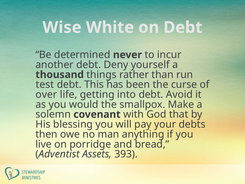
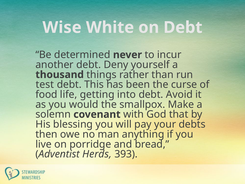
over: over -> food
Assets: Assets -> Herds
